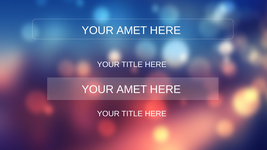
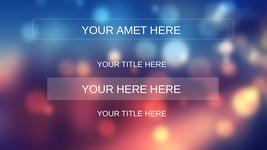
AMET at (132, 90): AMET -> HERE
